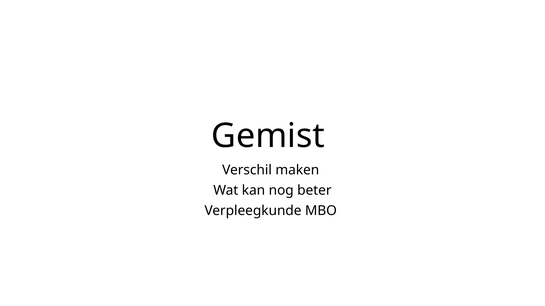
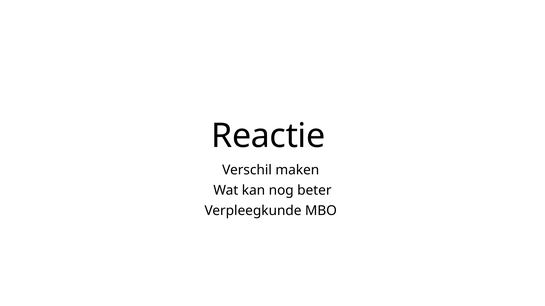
Gemist: Gemist -> Reactie
